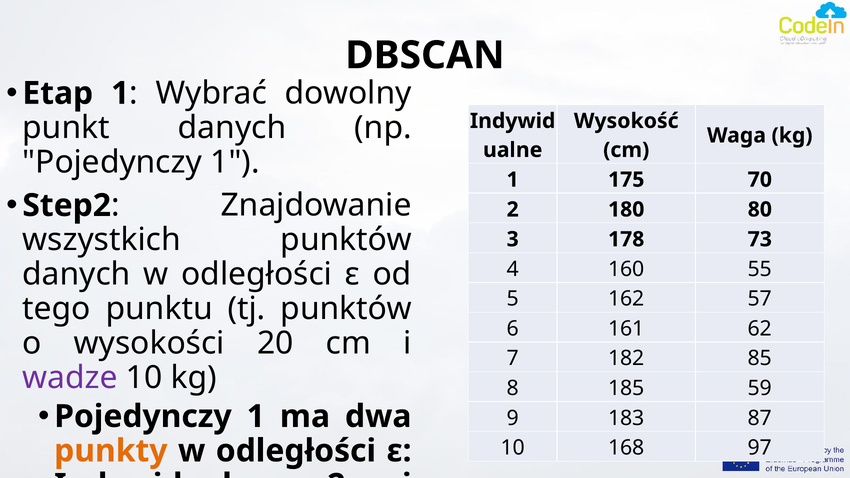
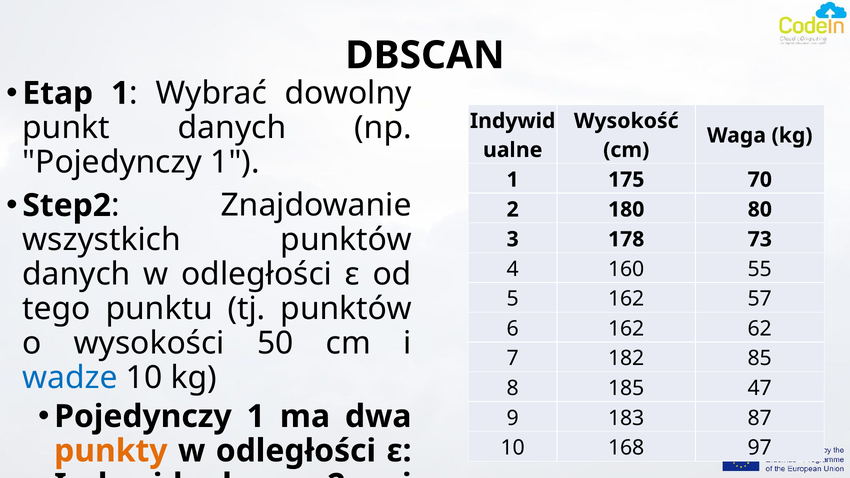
6 161: 161 -> 162
20: 20 -> 50
wadze colour: purple -> blue
59: 59 -> 47
